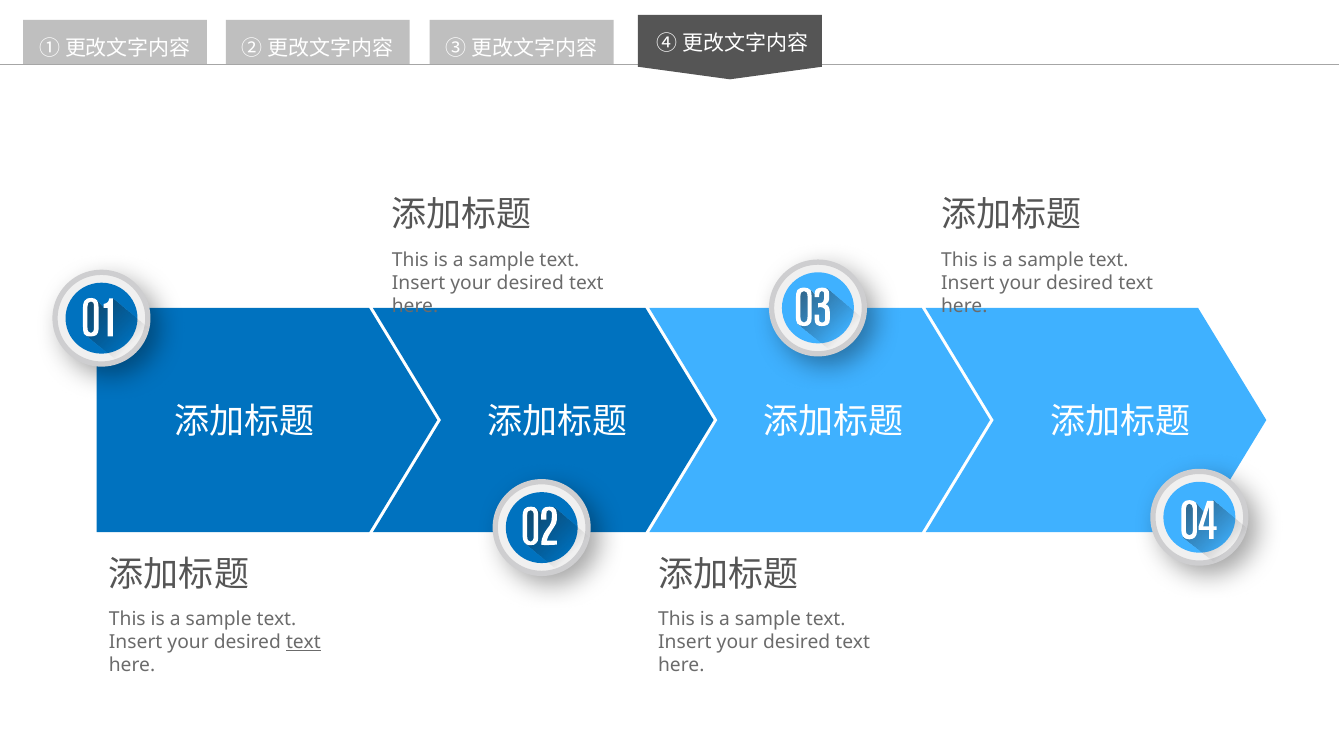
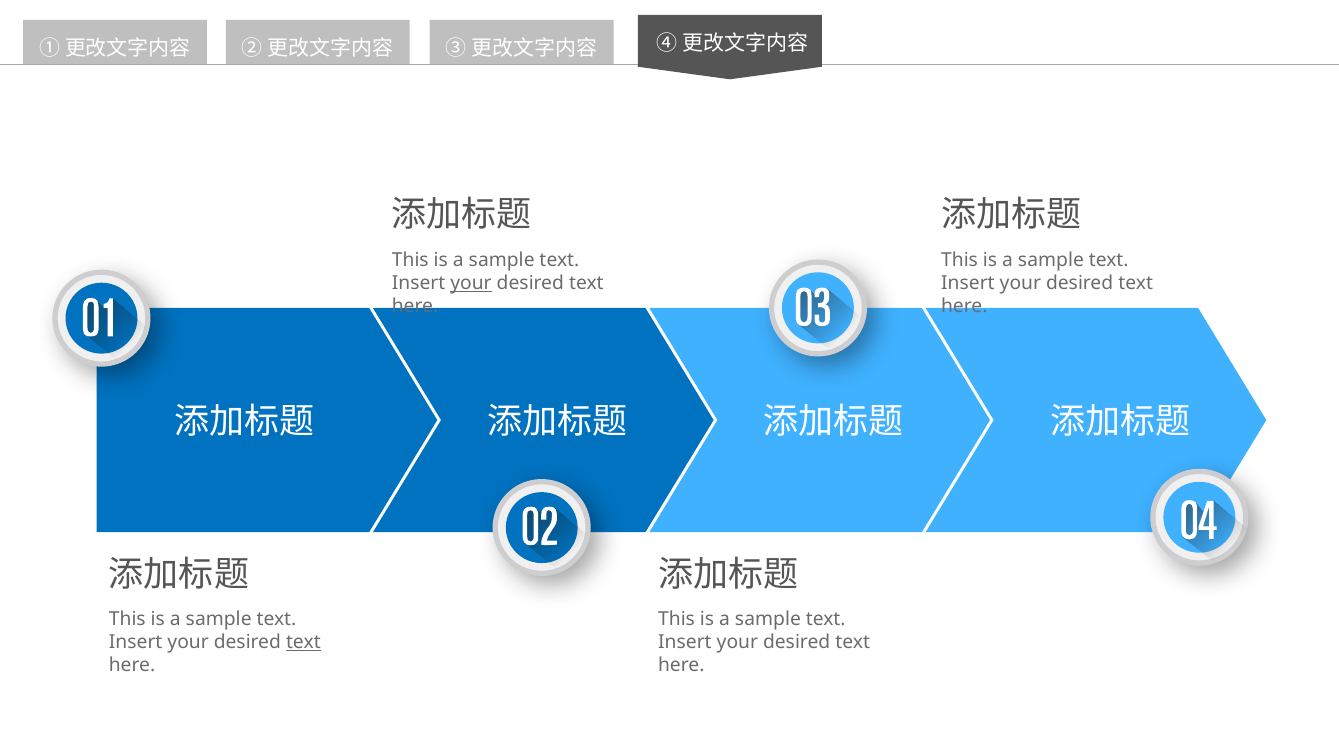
your at (471, 283) underline: none -> present
